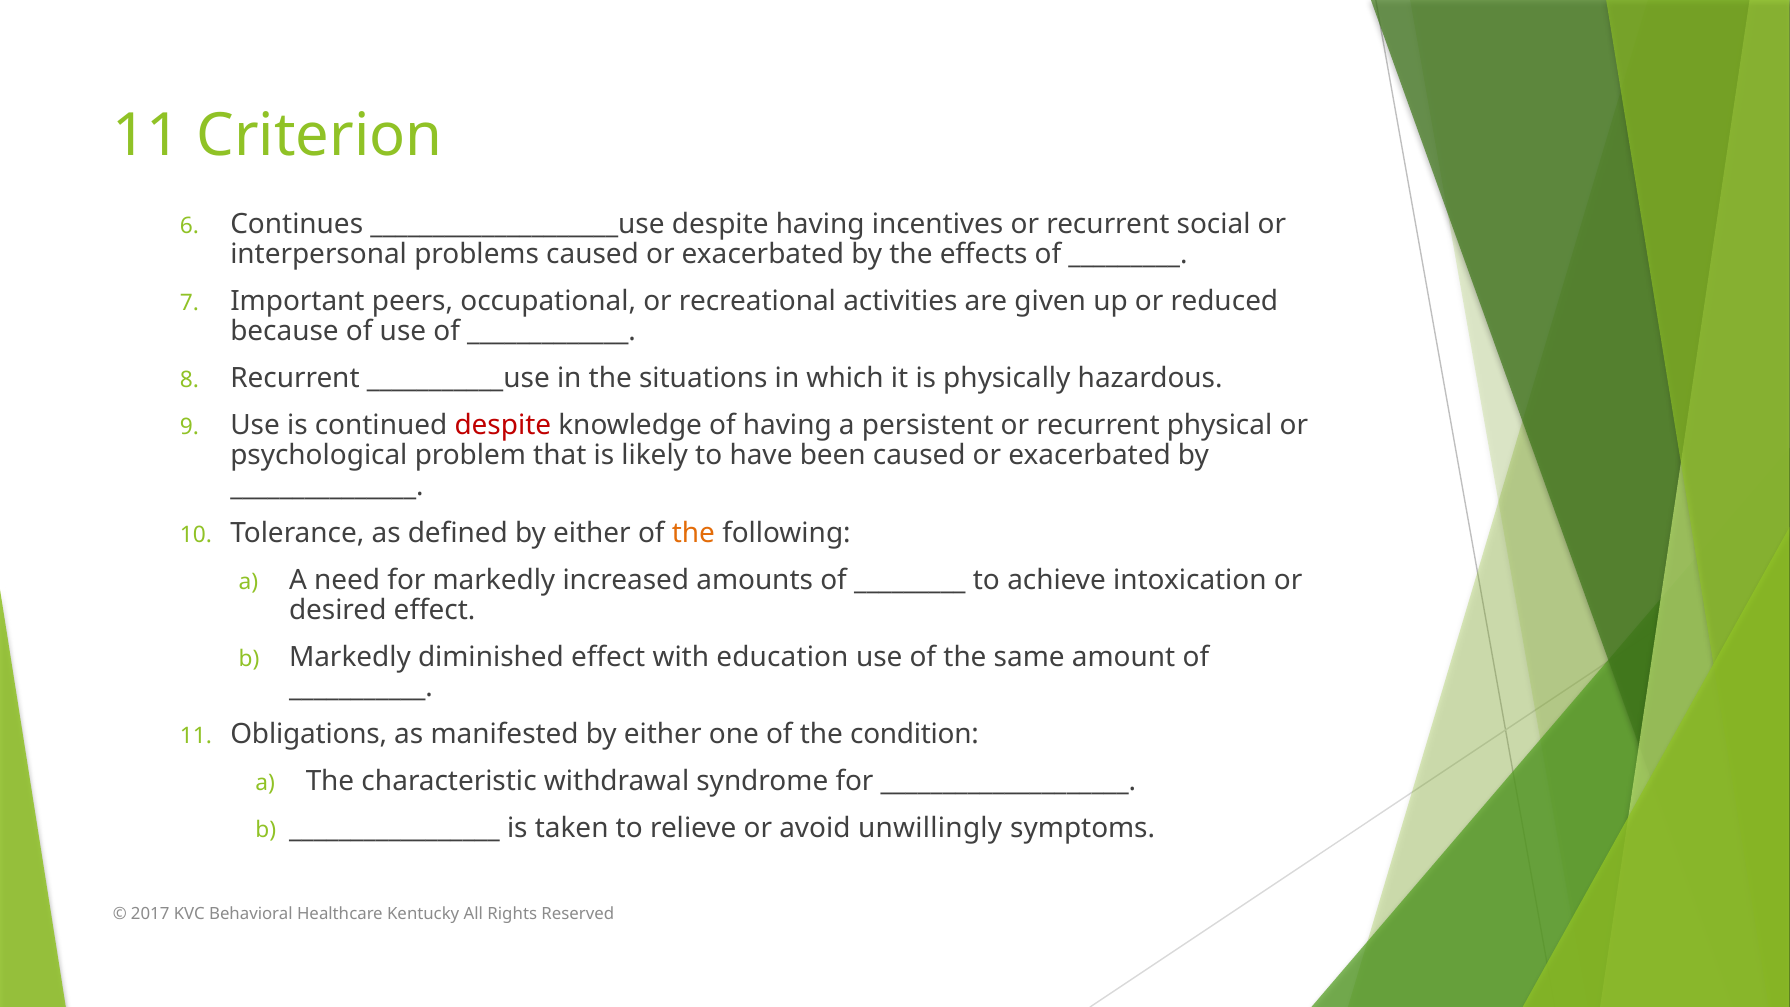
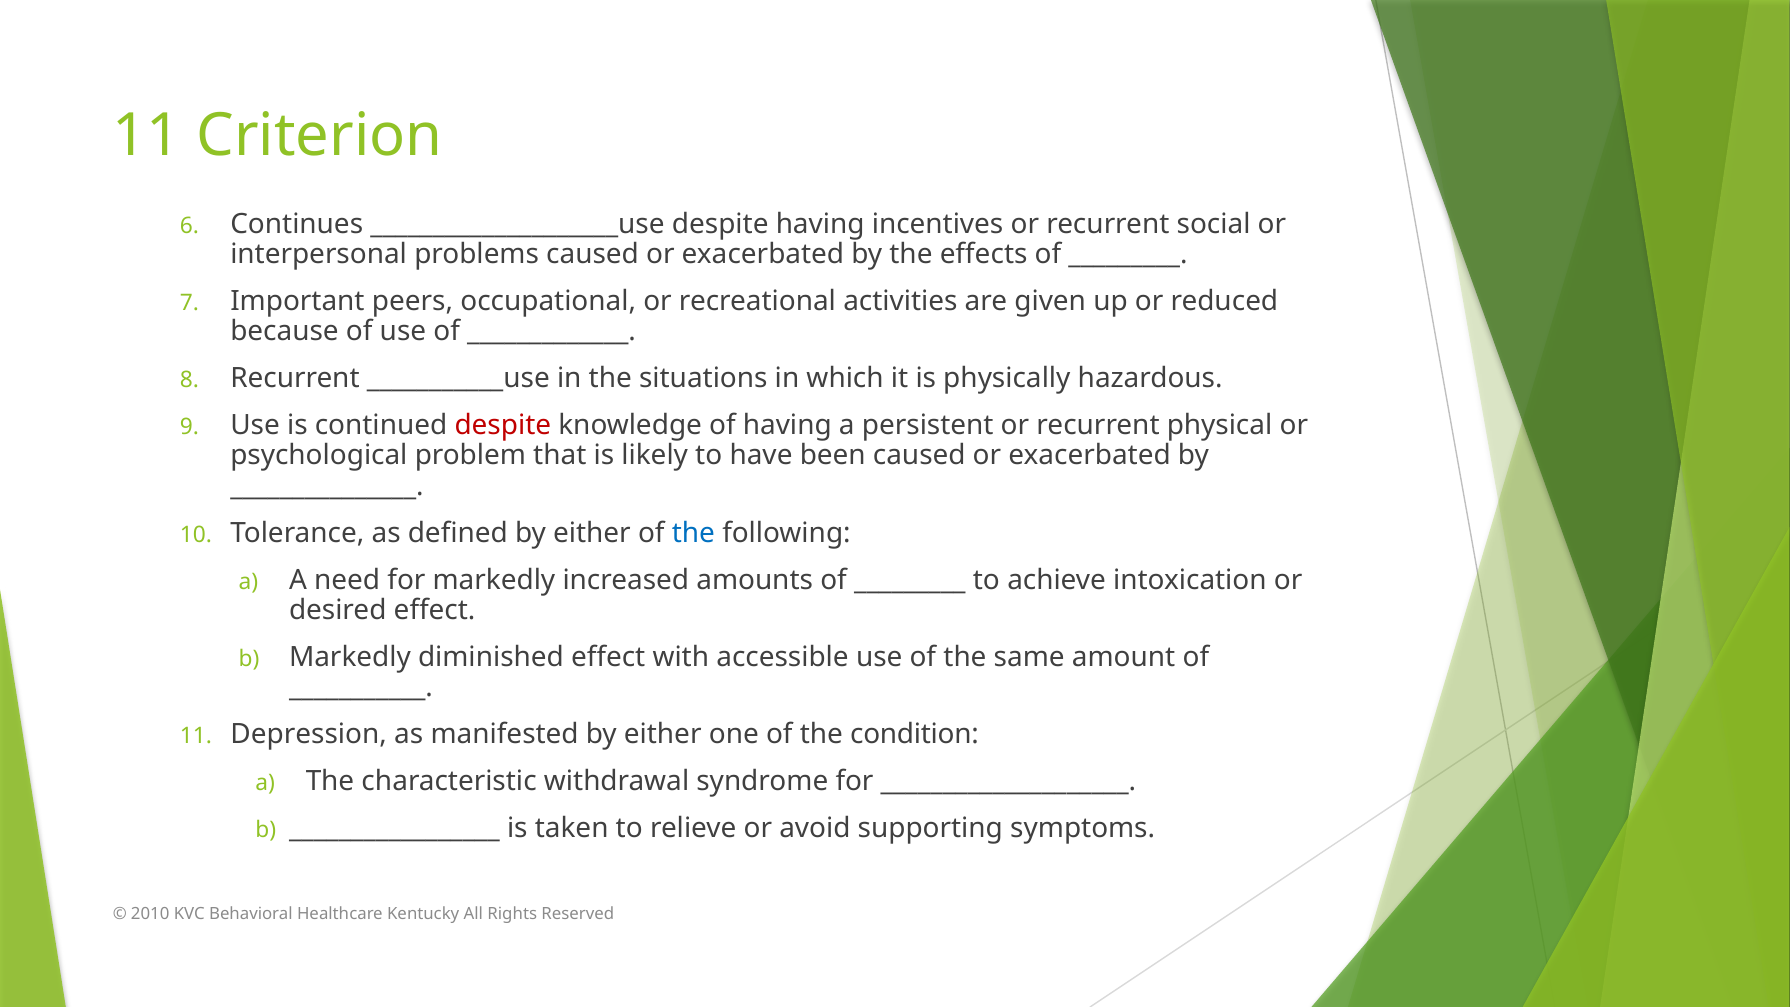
the at (693, 533) colour: orange -> blue
education: education -> accessible
Obligations: Obligations -> Depression
unwillingly: unwillingly -> supporting
2017: 2017 -> 2010
